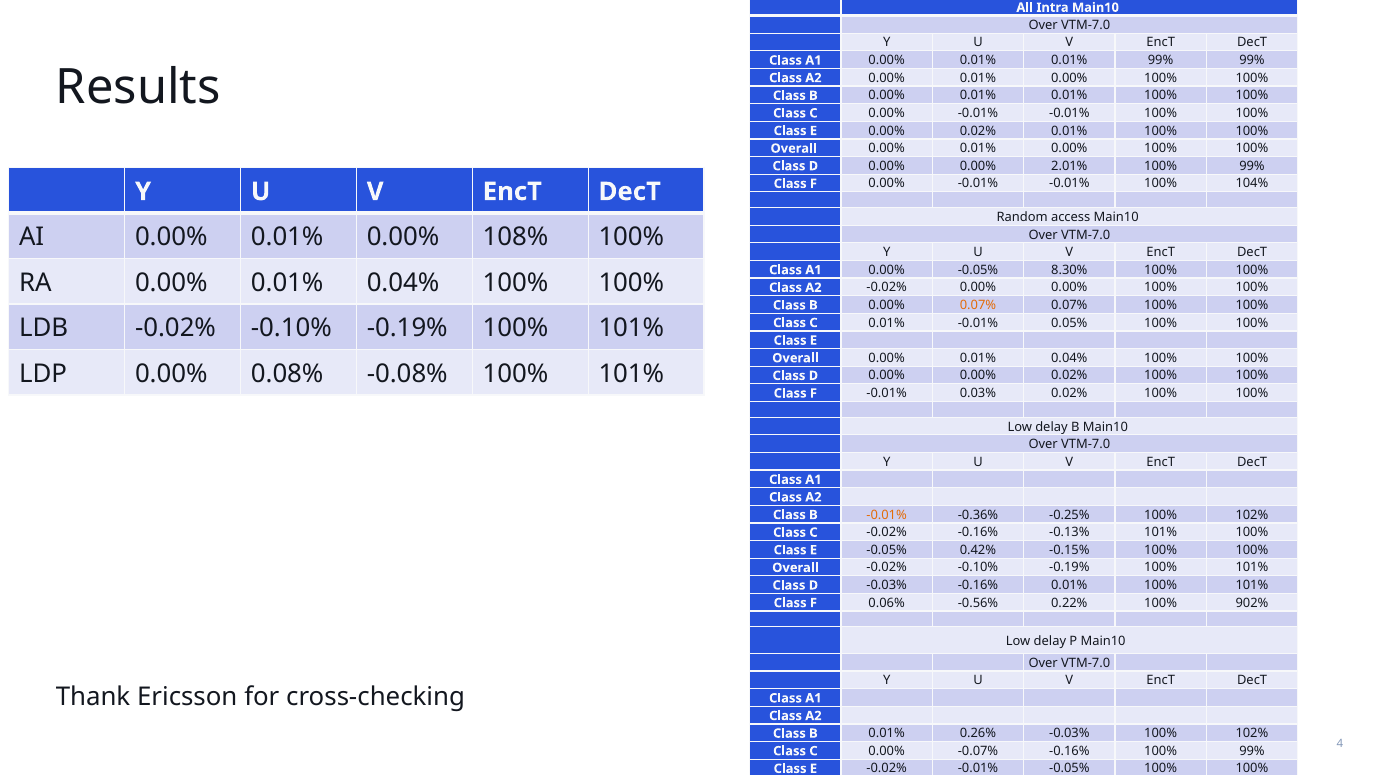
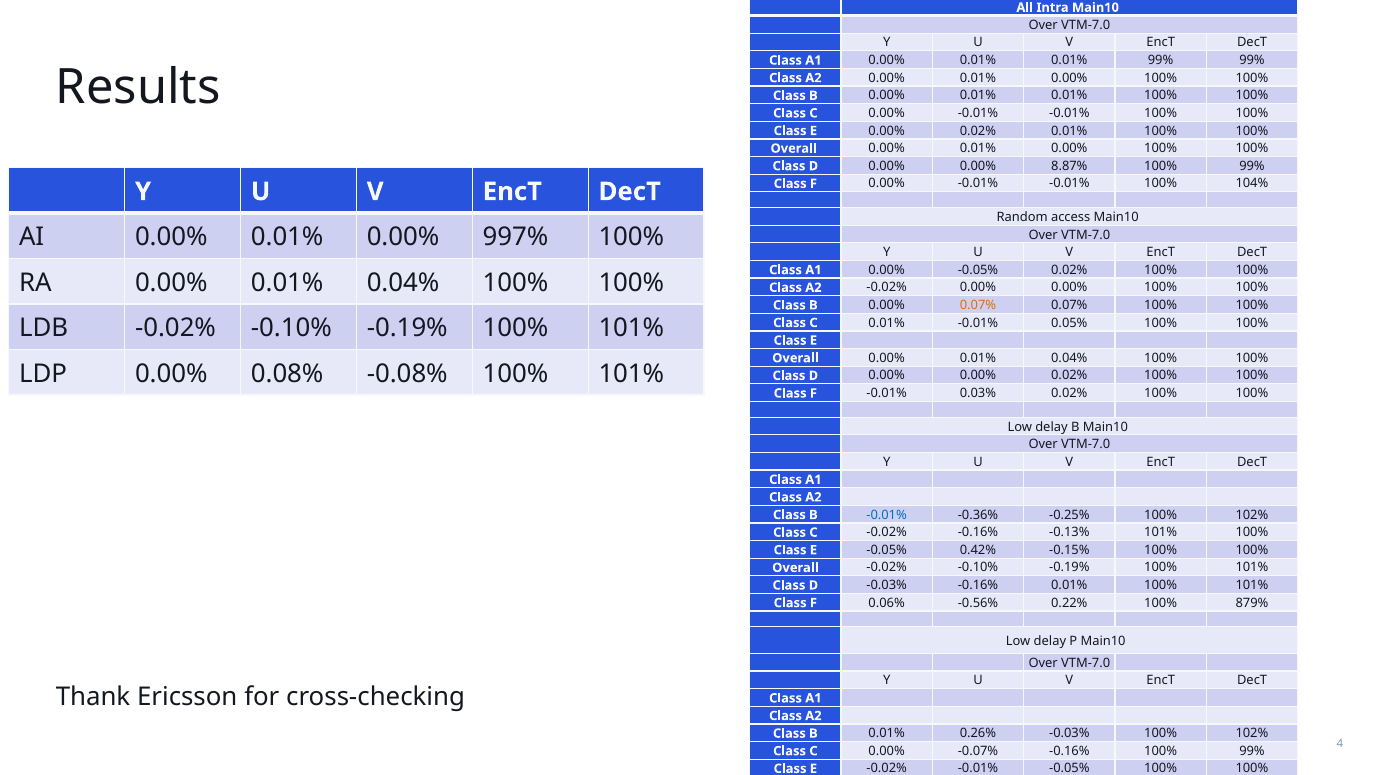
2.01%: 2.01% -> 8.87%
108%: 108% -> 997%
-0.05% 8.30%: 8.30% -> 0.02%
-0.01% at (887, 515) colour: orange -> blue
902%: 902% -> 879%
